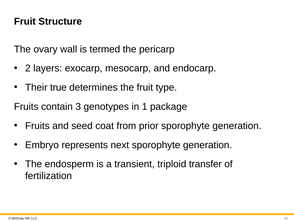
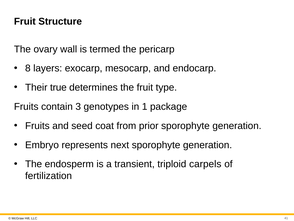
2: 2 -> 8
transfer: transfer -> carpels
